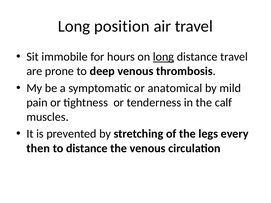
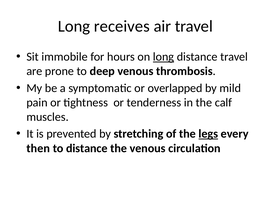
position: position -> receives
anatomical: anatomical -> overlapped
legs underline: none -> present
